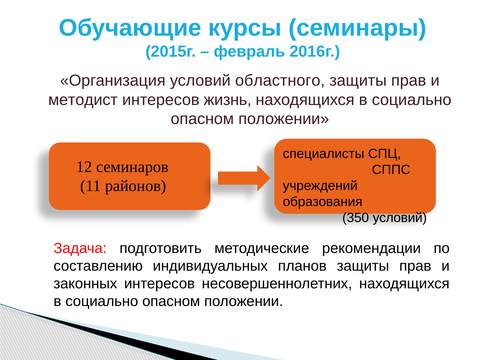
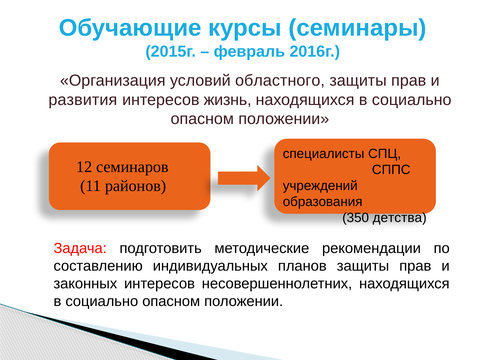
методист: методист -> развития
350 условий: условий -> детства
